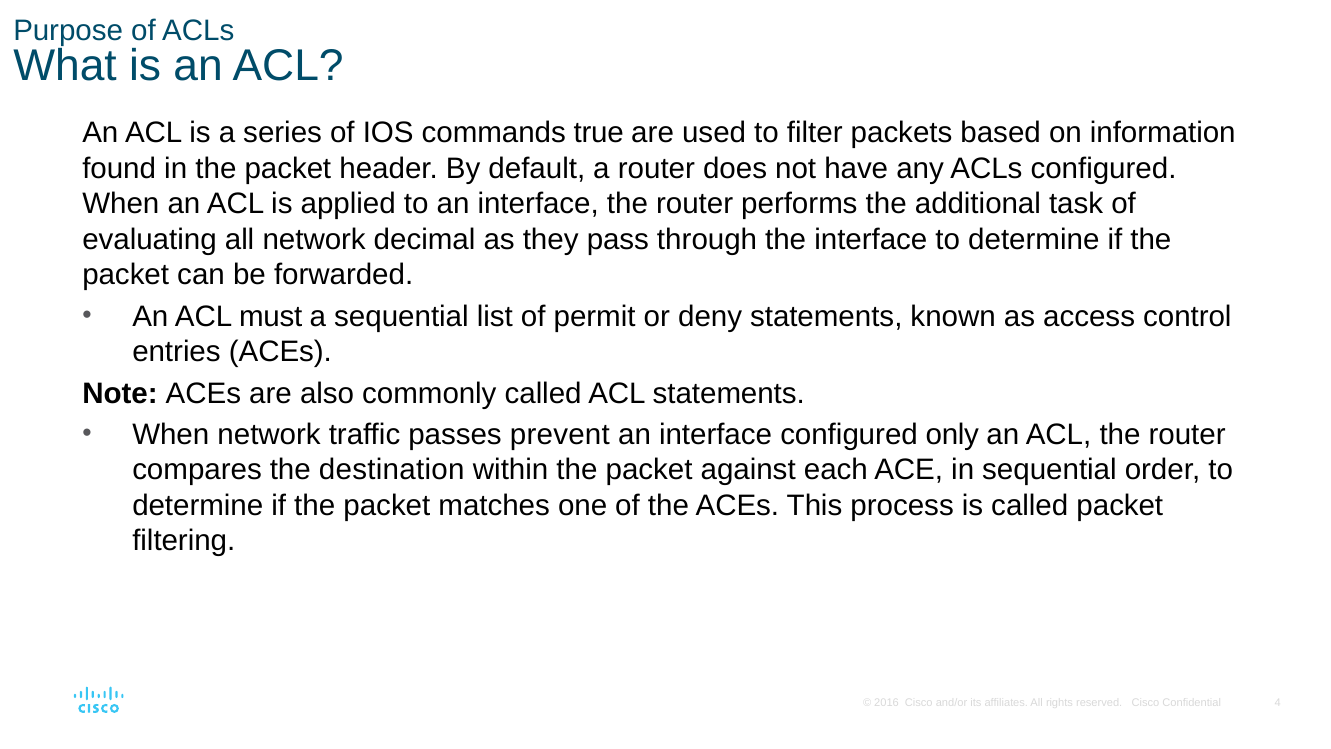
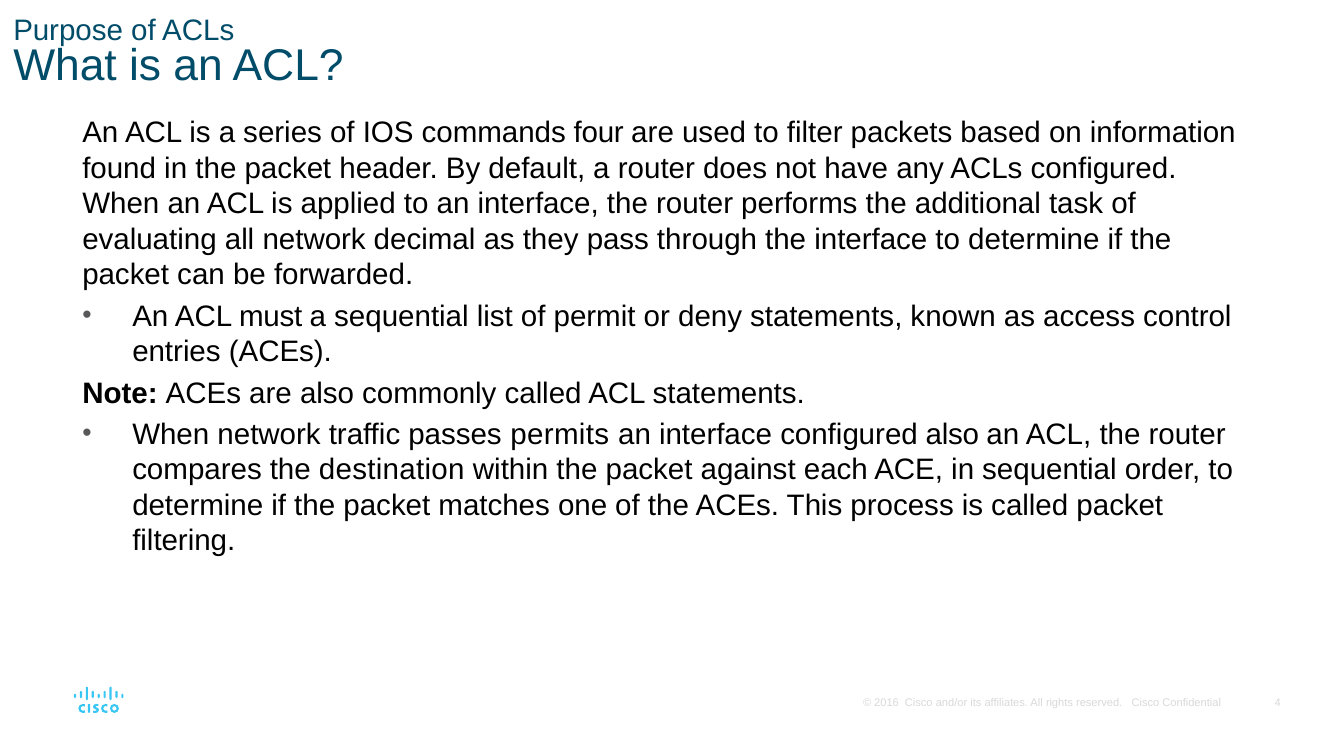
true: true -> four
prevent: prevent -> permits
configured only: only -> also
